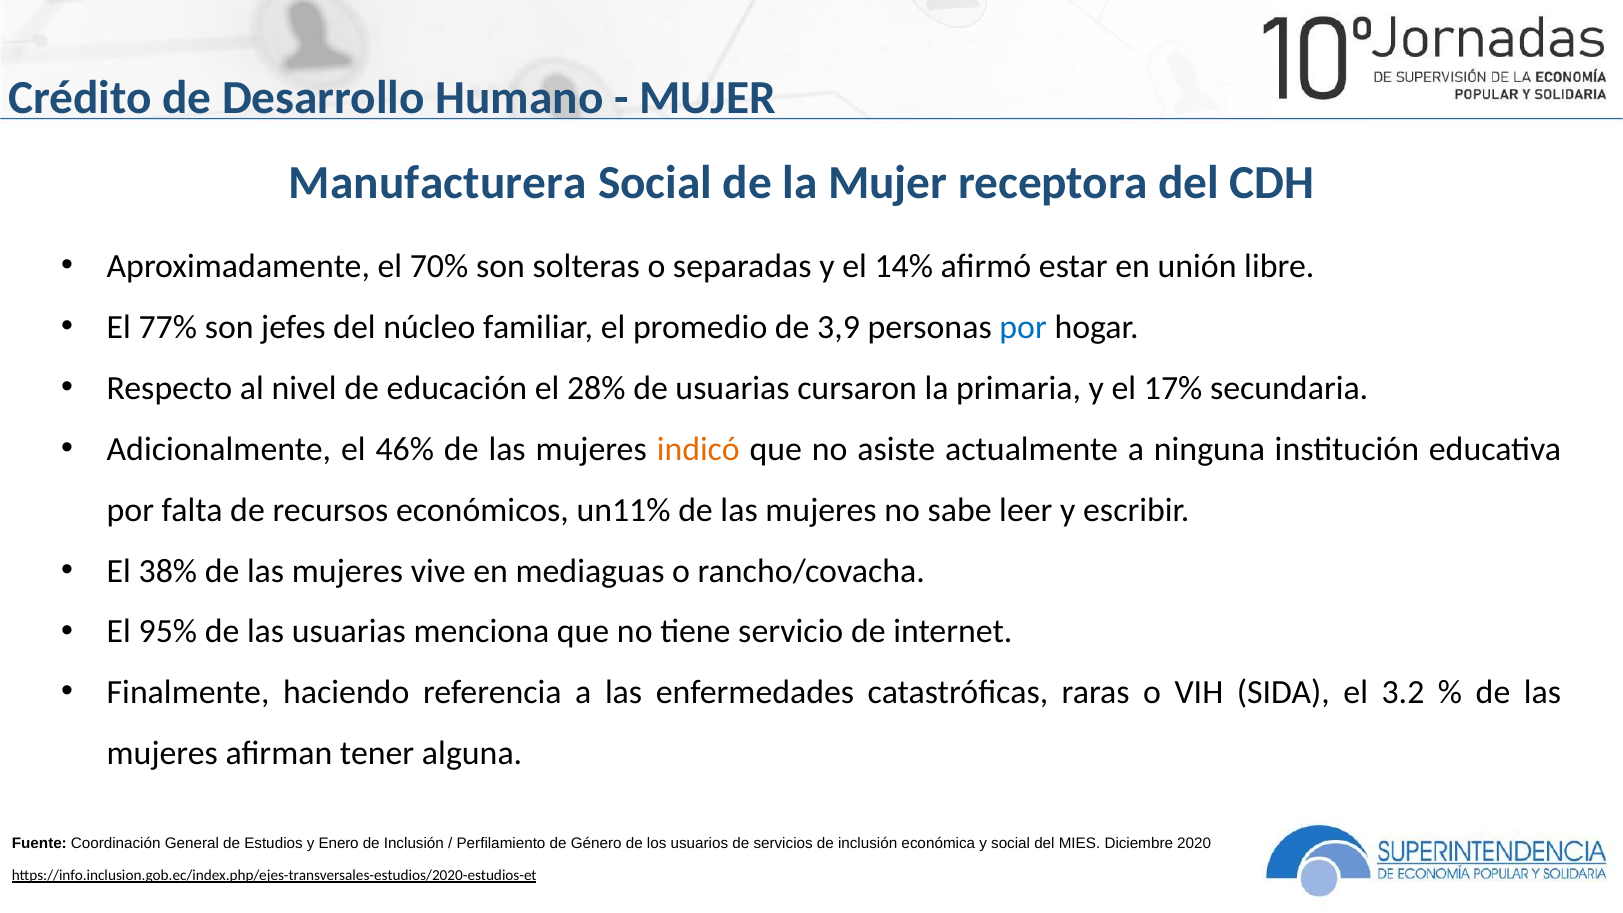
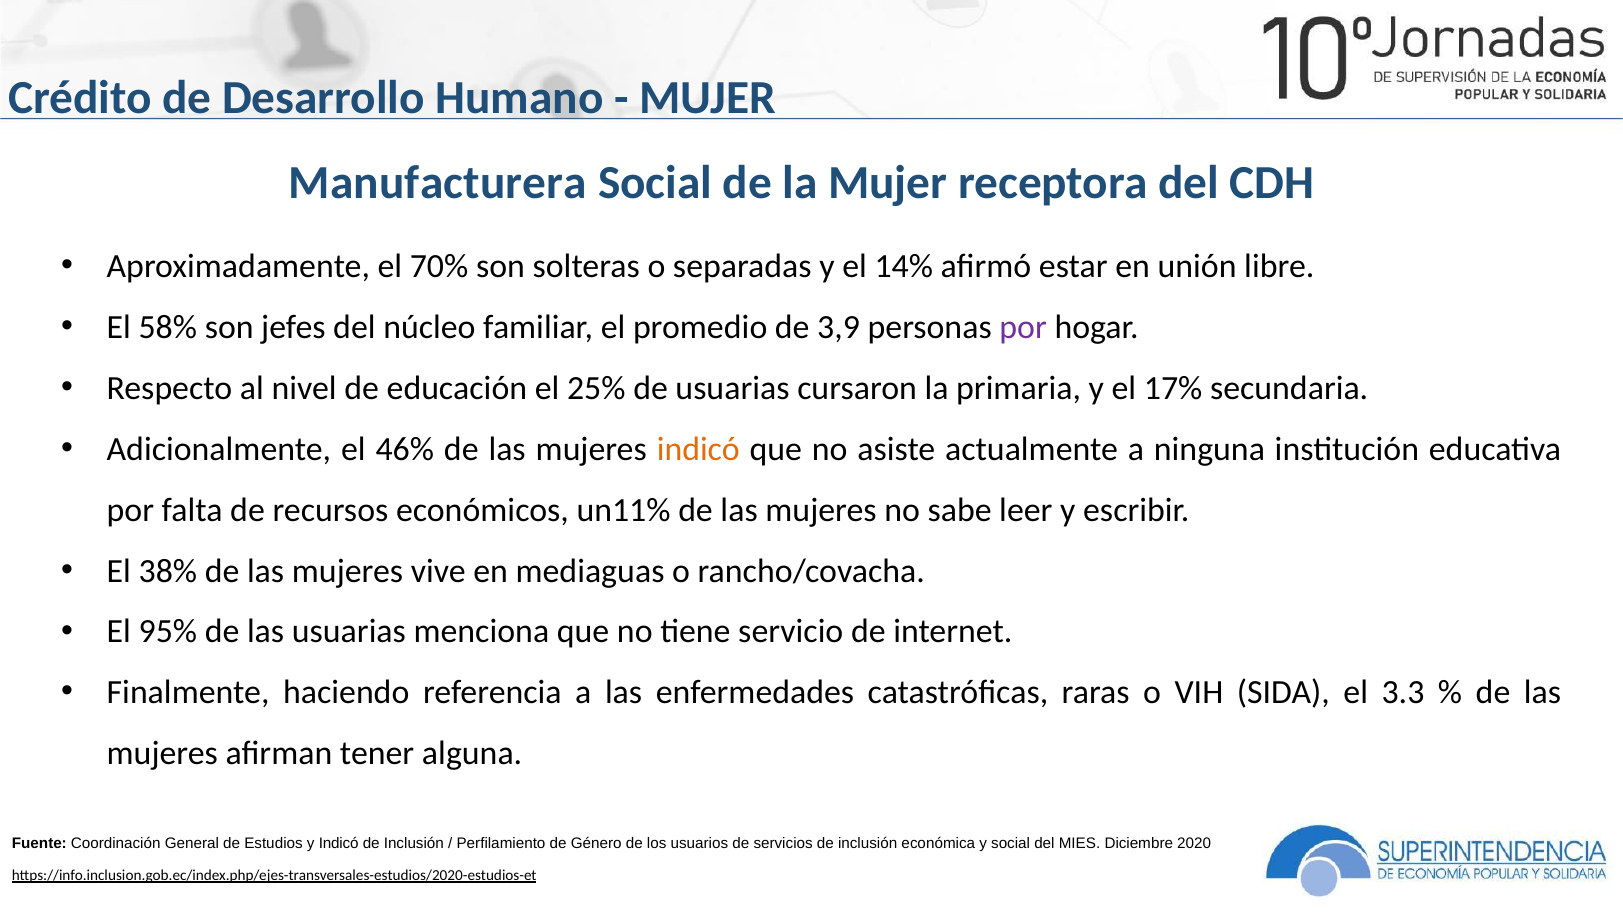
77%: 77% -> 58%
por at (1023, 327) colour: blue -> purple
28%: 28% -> 25%
3.2: 3.2 -> 3.3
y Enero: Enero -> Indicó
